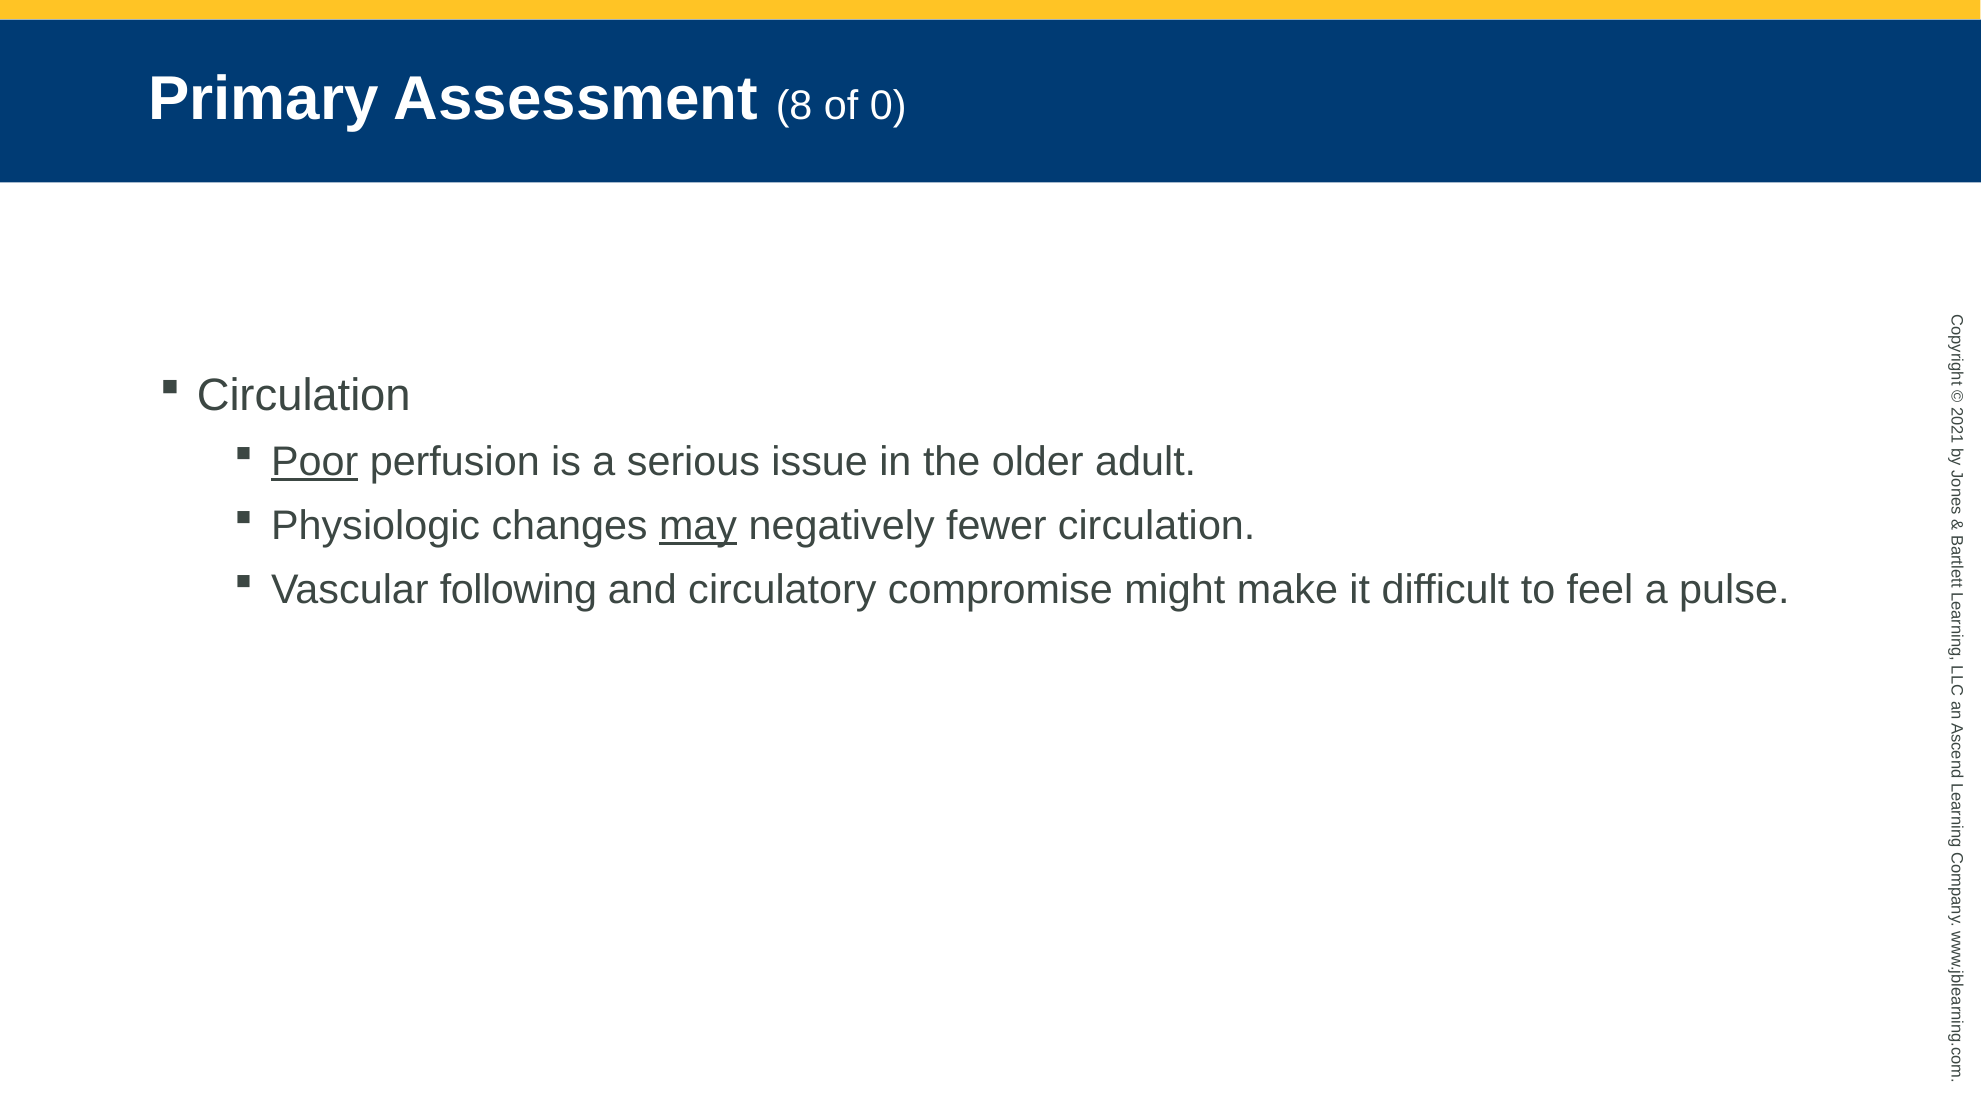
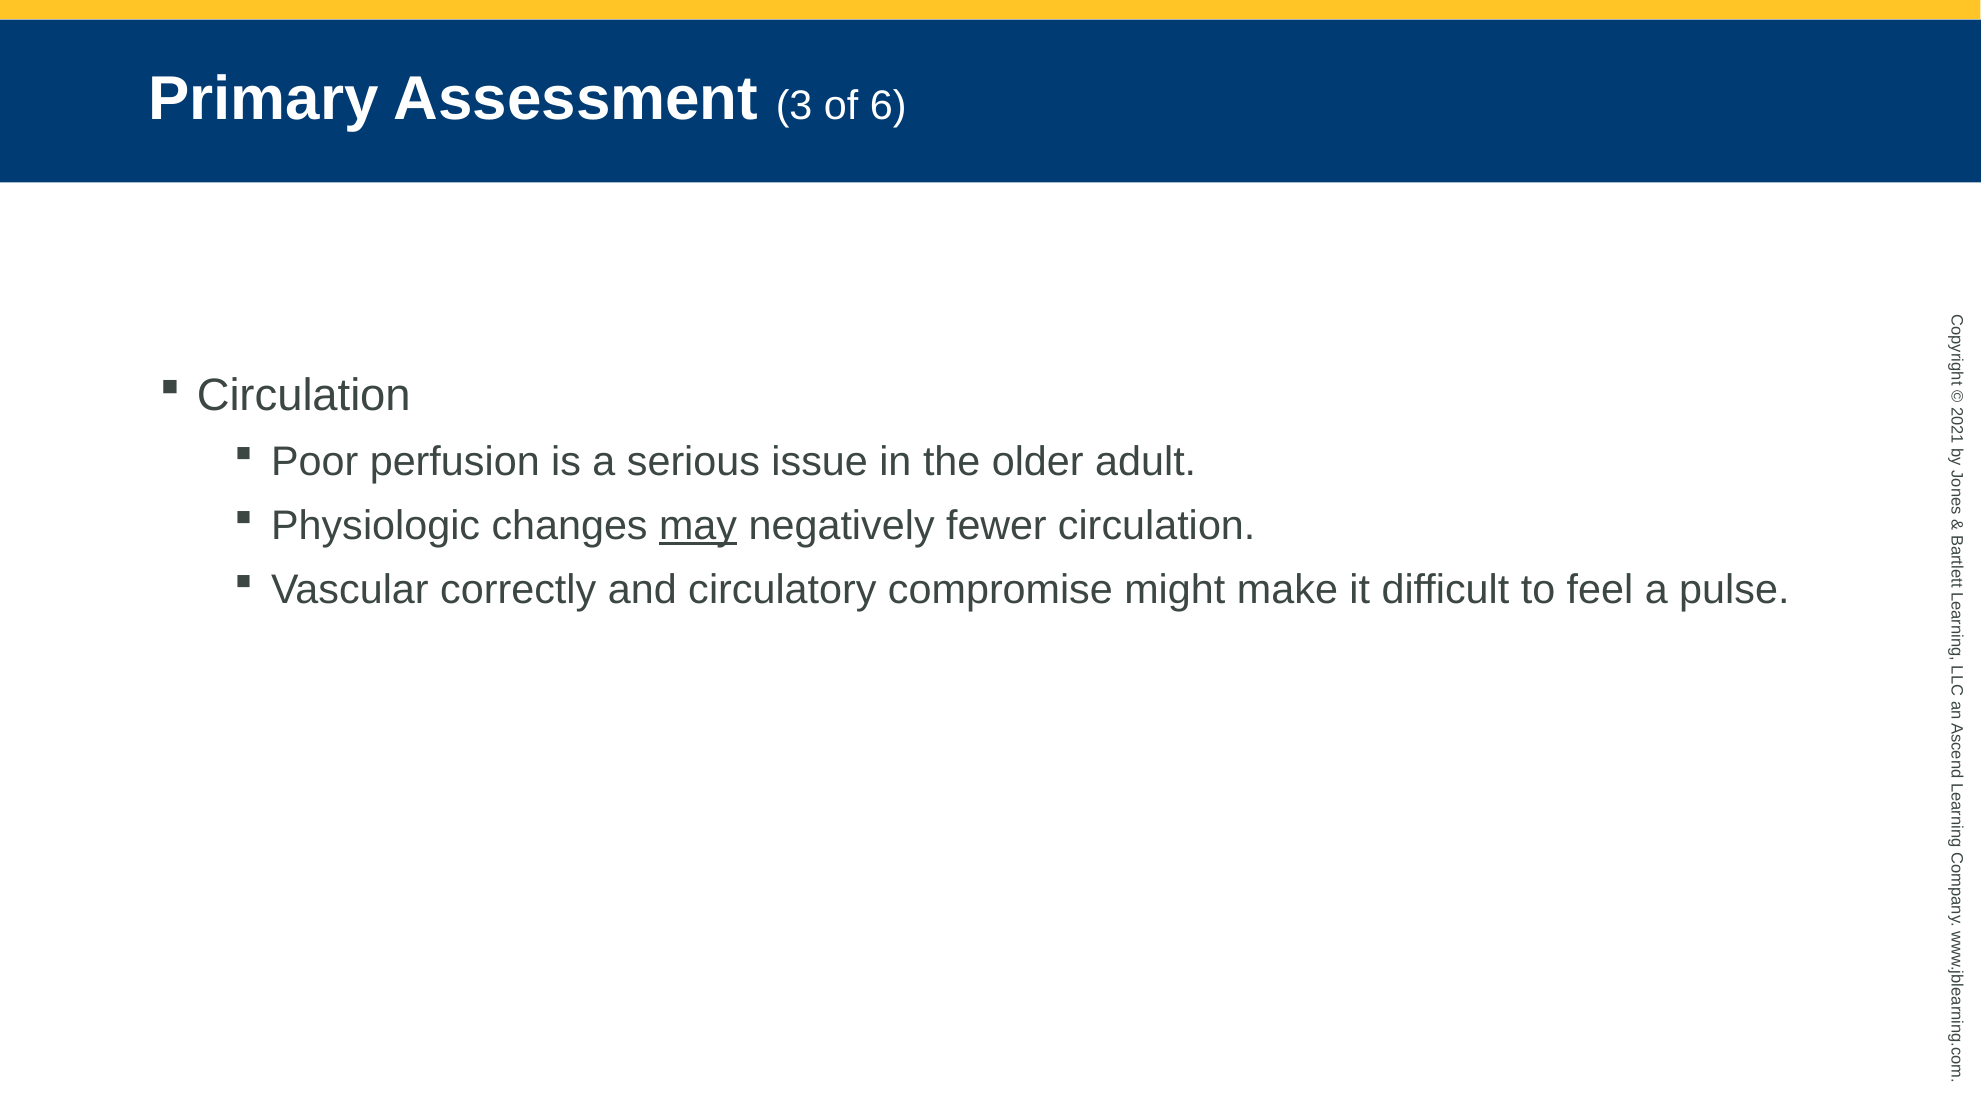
8: 8 -> 3
of 0: 0 -> 6
Poor underline: present -> none
following: following -> correctly
